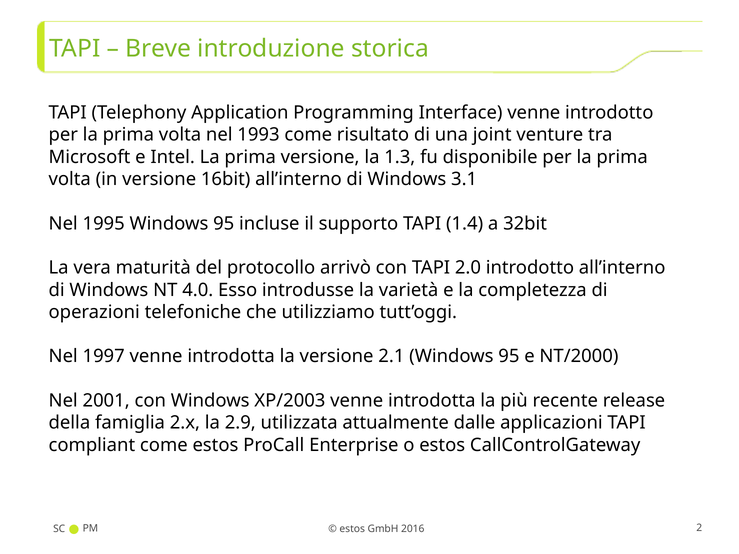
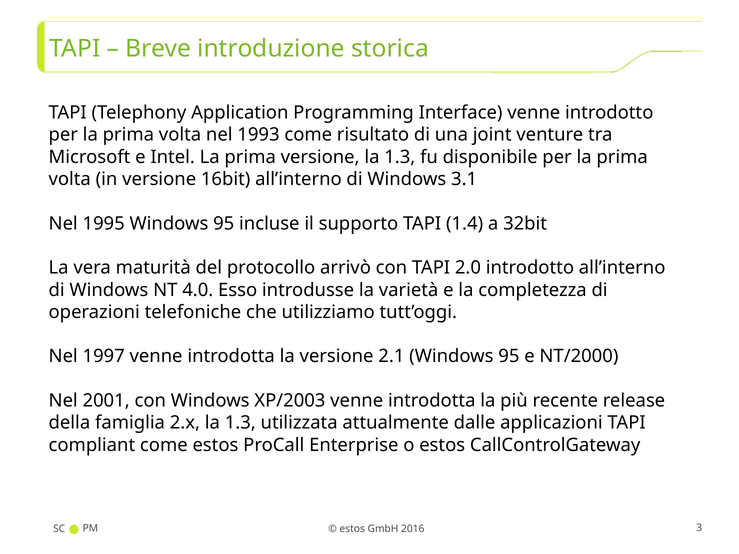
2.x la 2.9: 2.9 -> 1.3
2: 2 -> 3
